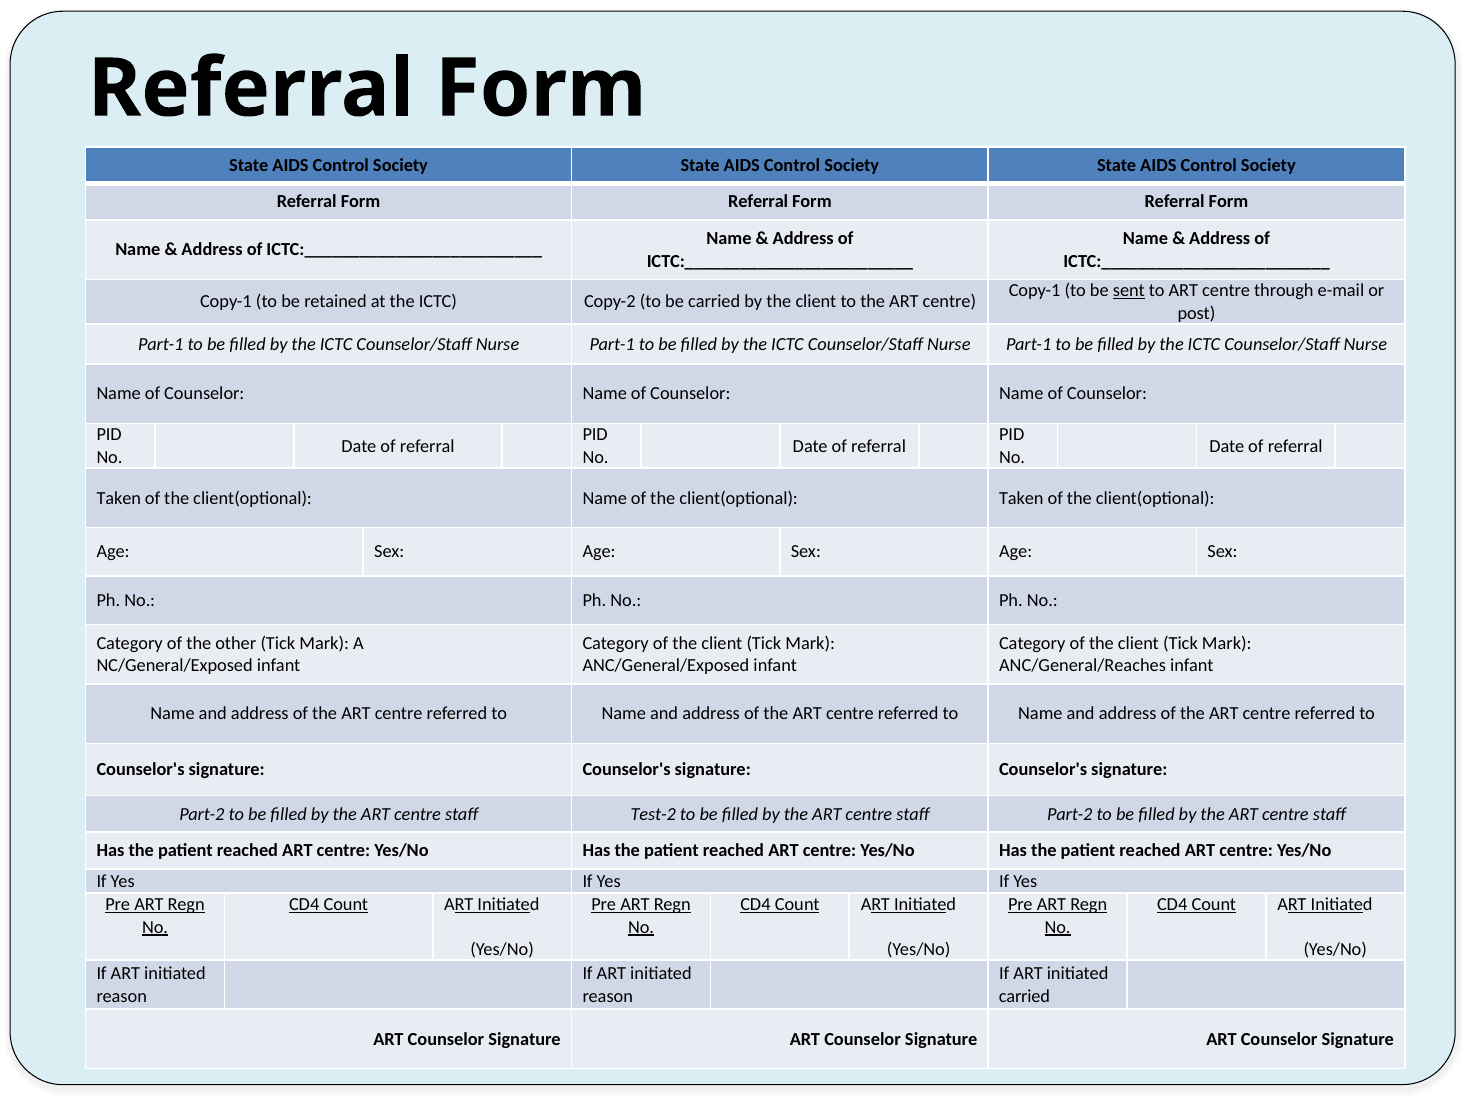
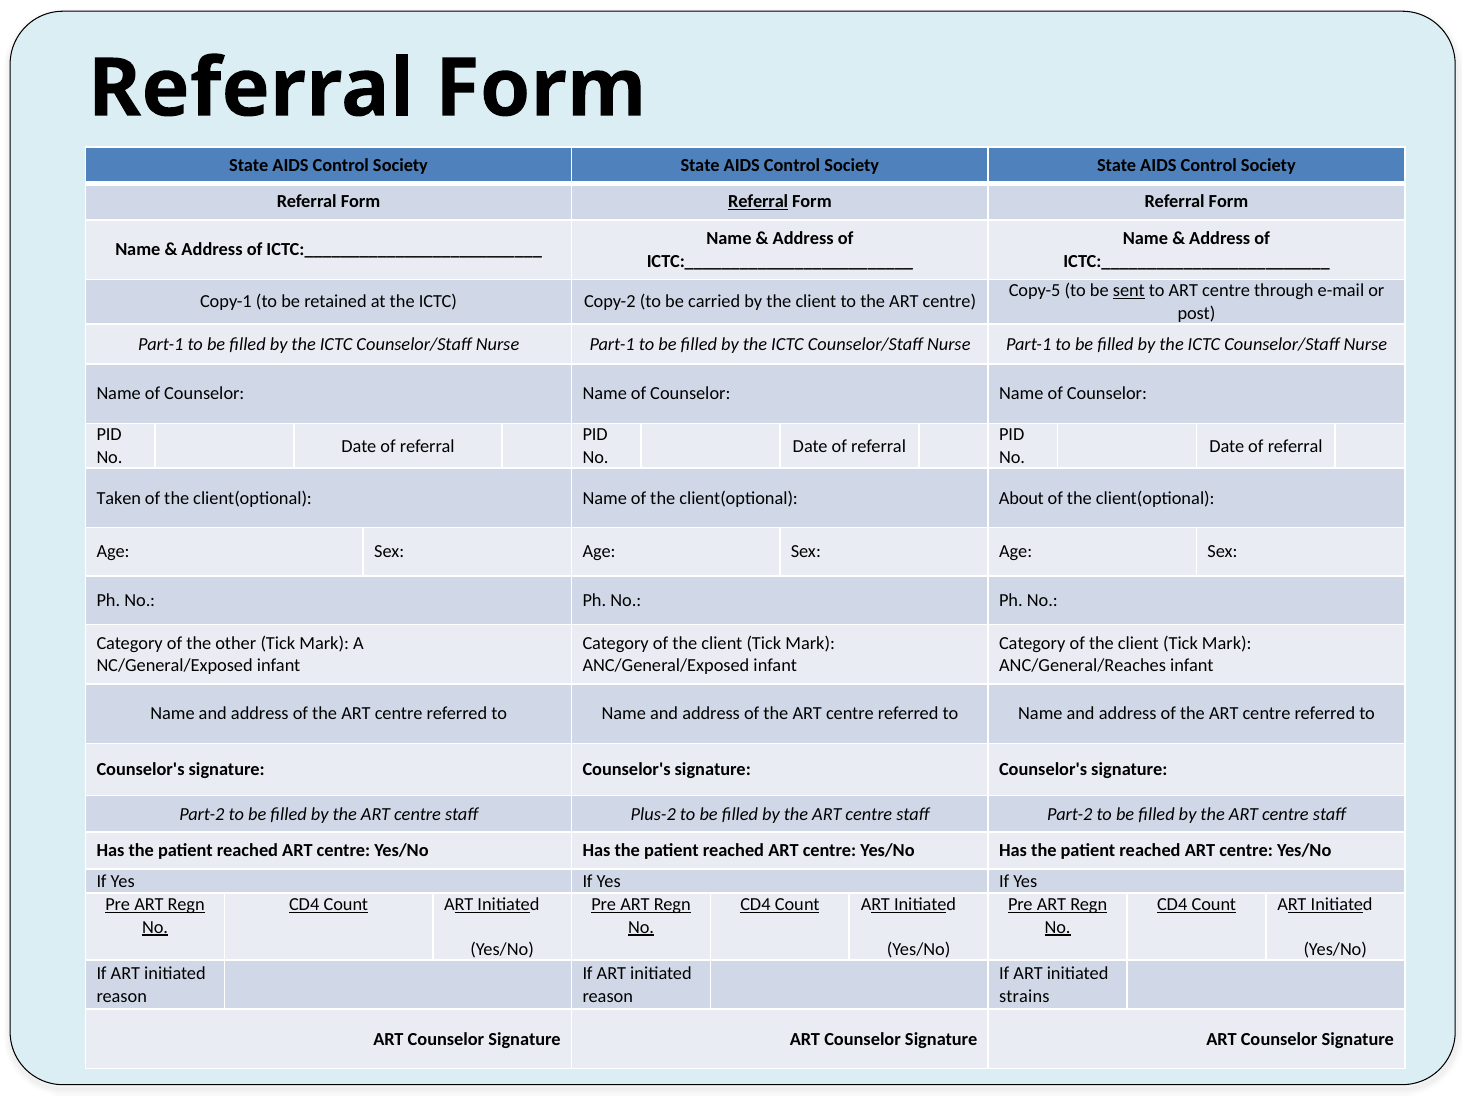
Referral at (758, 202) underline: none -> present
Copy-1 at (1035, 291): Copy-1 -> Copy-5
client(optional Taken: Taken -> About
Test-2: Test-2 -> Plus-2
carried at (1024, 996): carried -> strains
